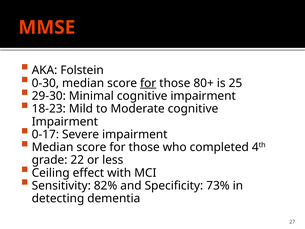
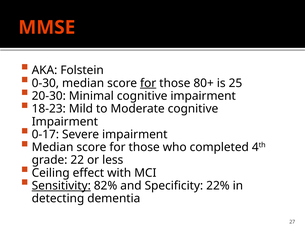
29-30: 29-30 -> 20-30
Sensitivity underline: none -> present
73%: 73% -> 22%
